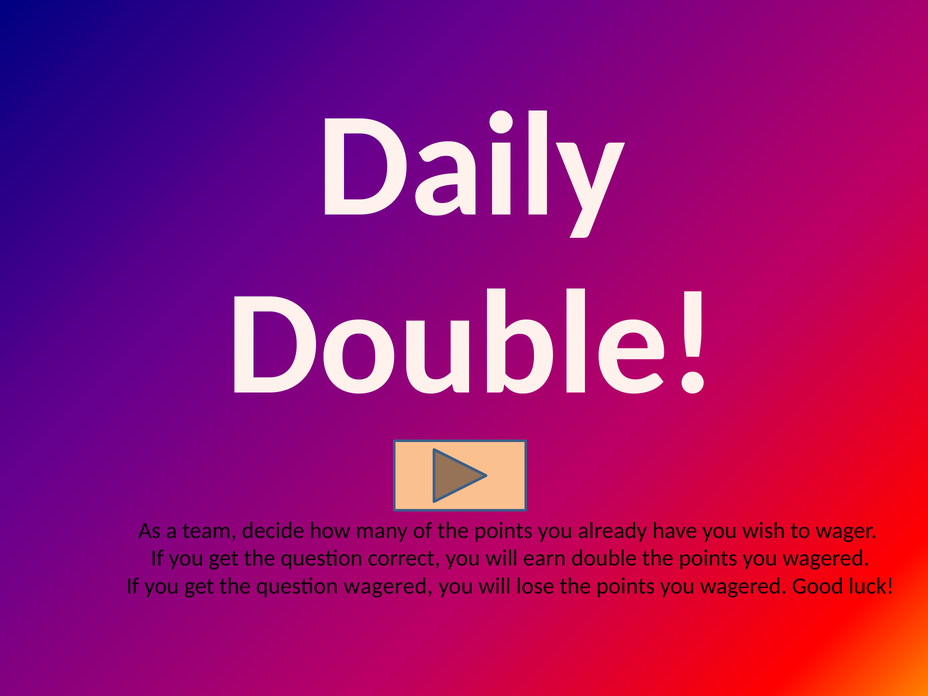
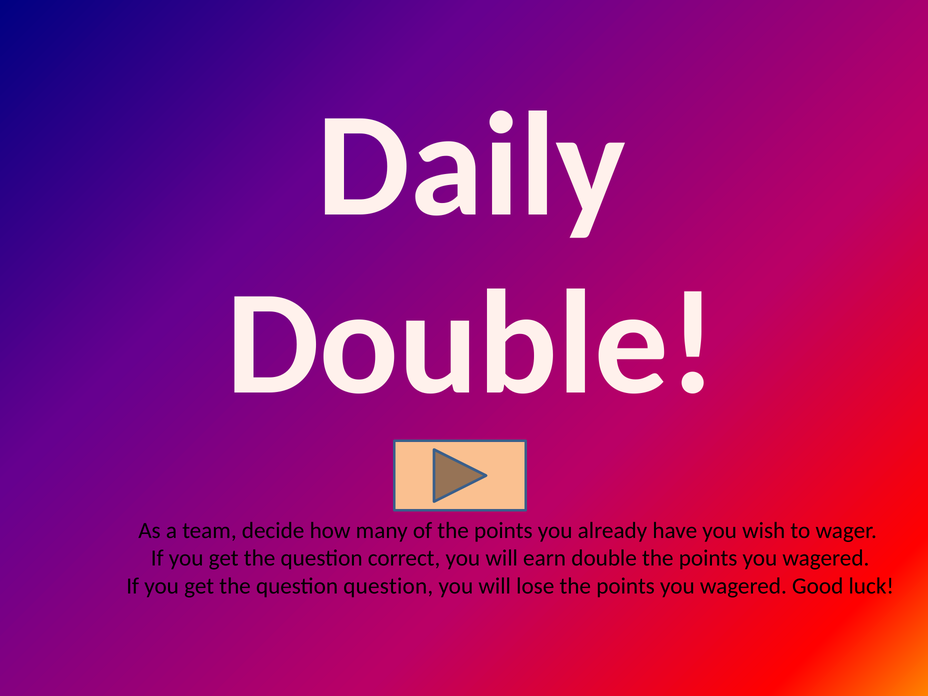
question wagered: wagered -> question
